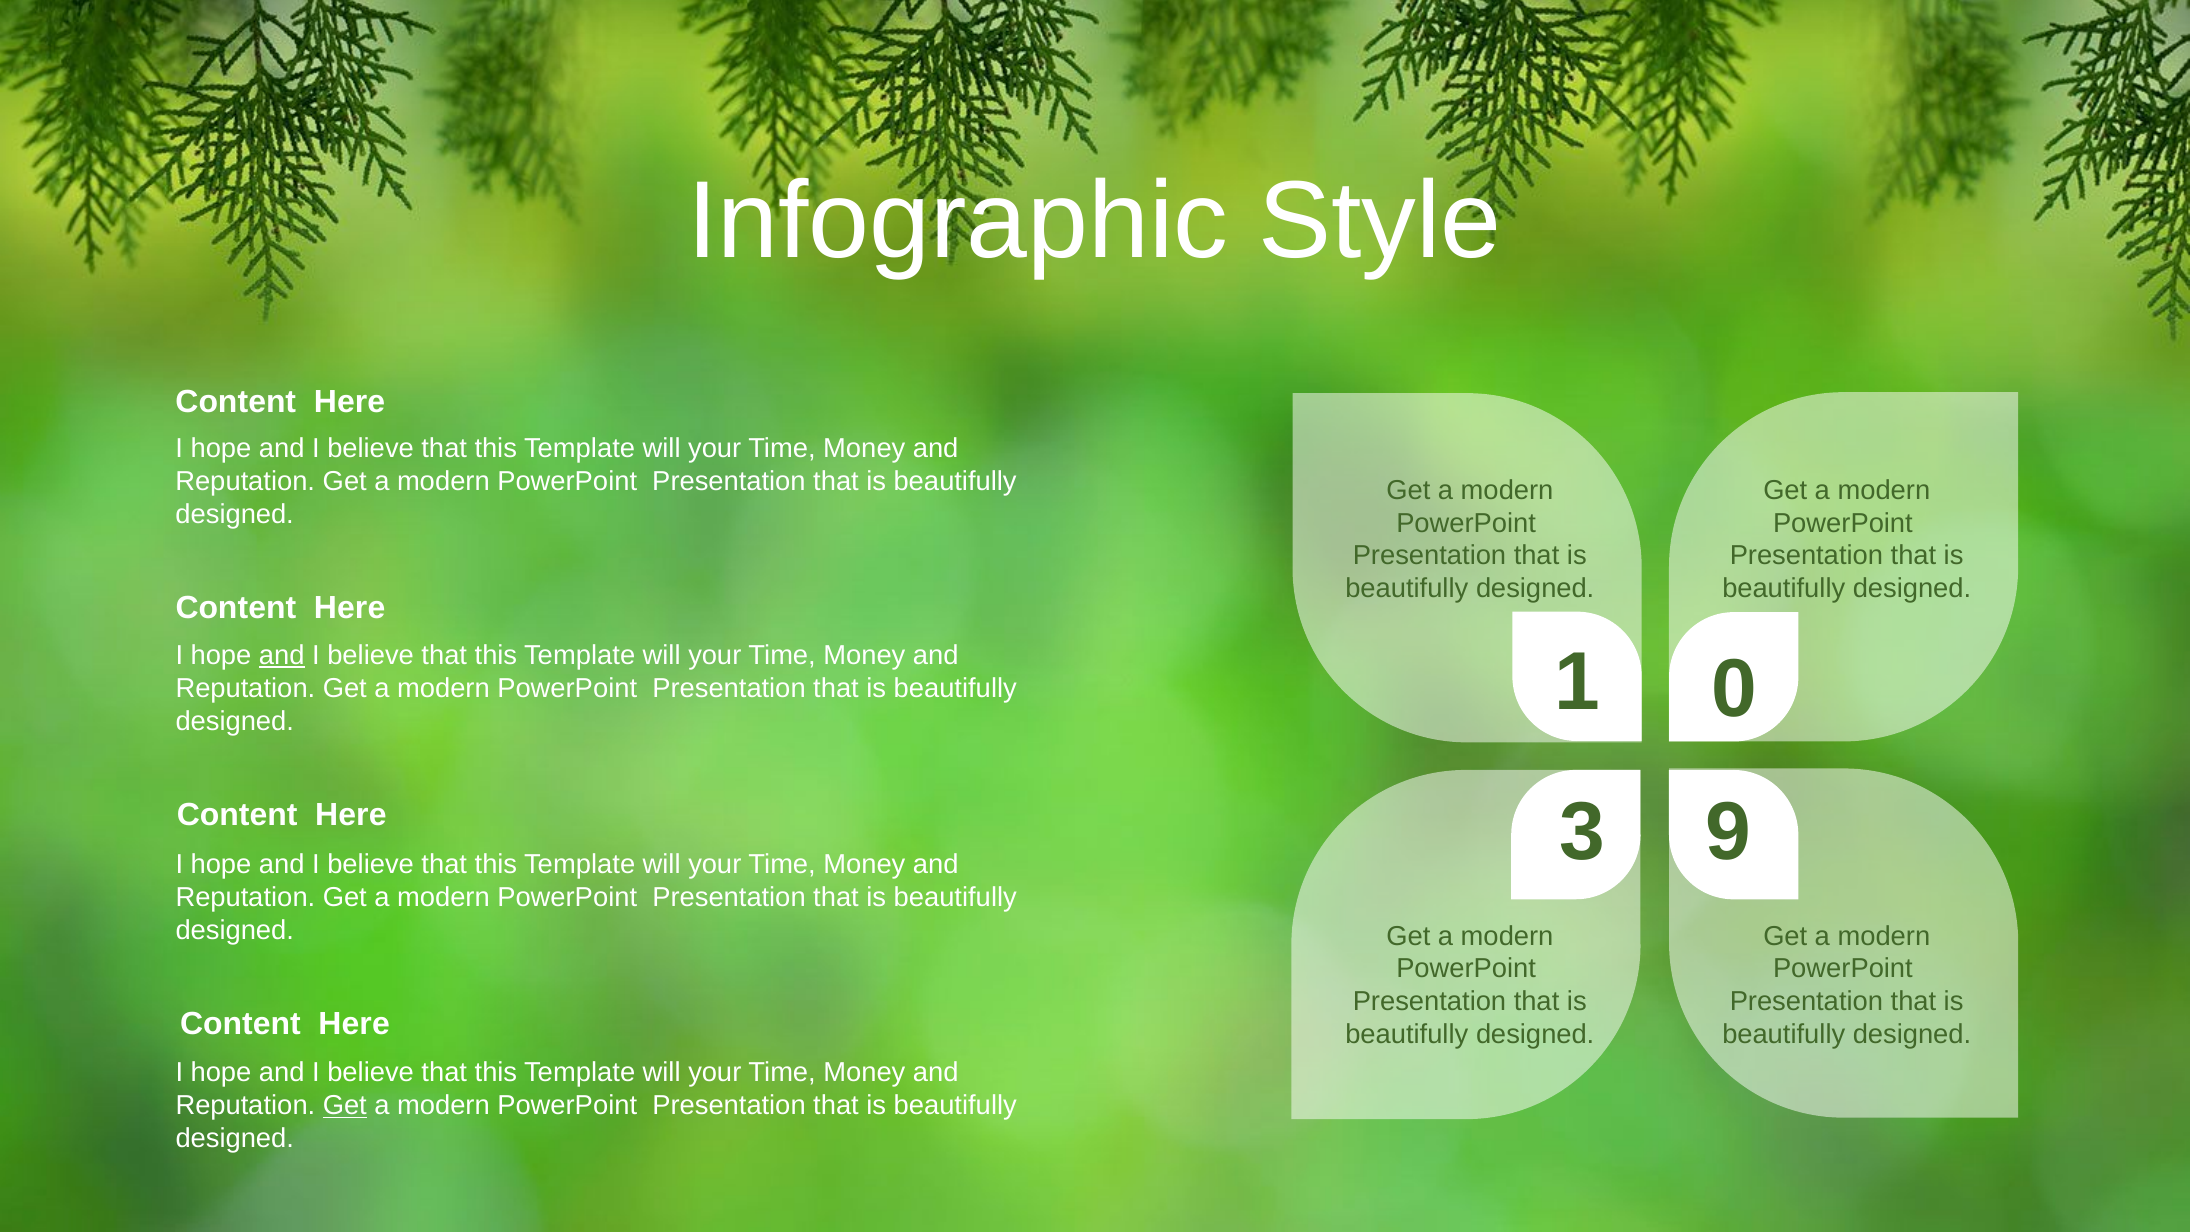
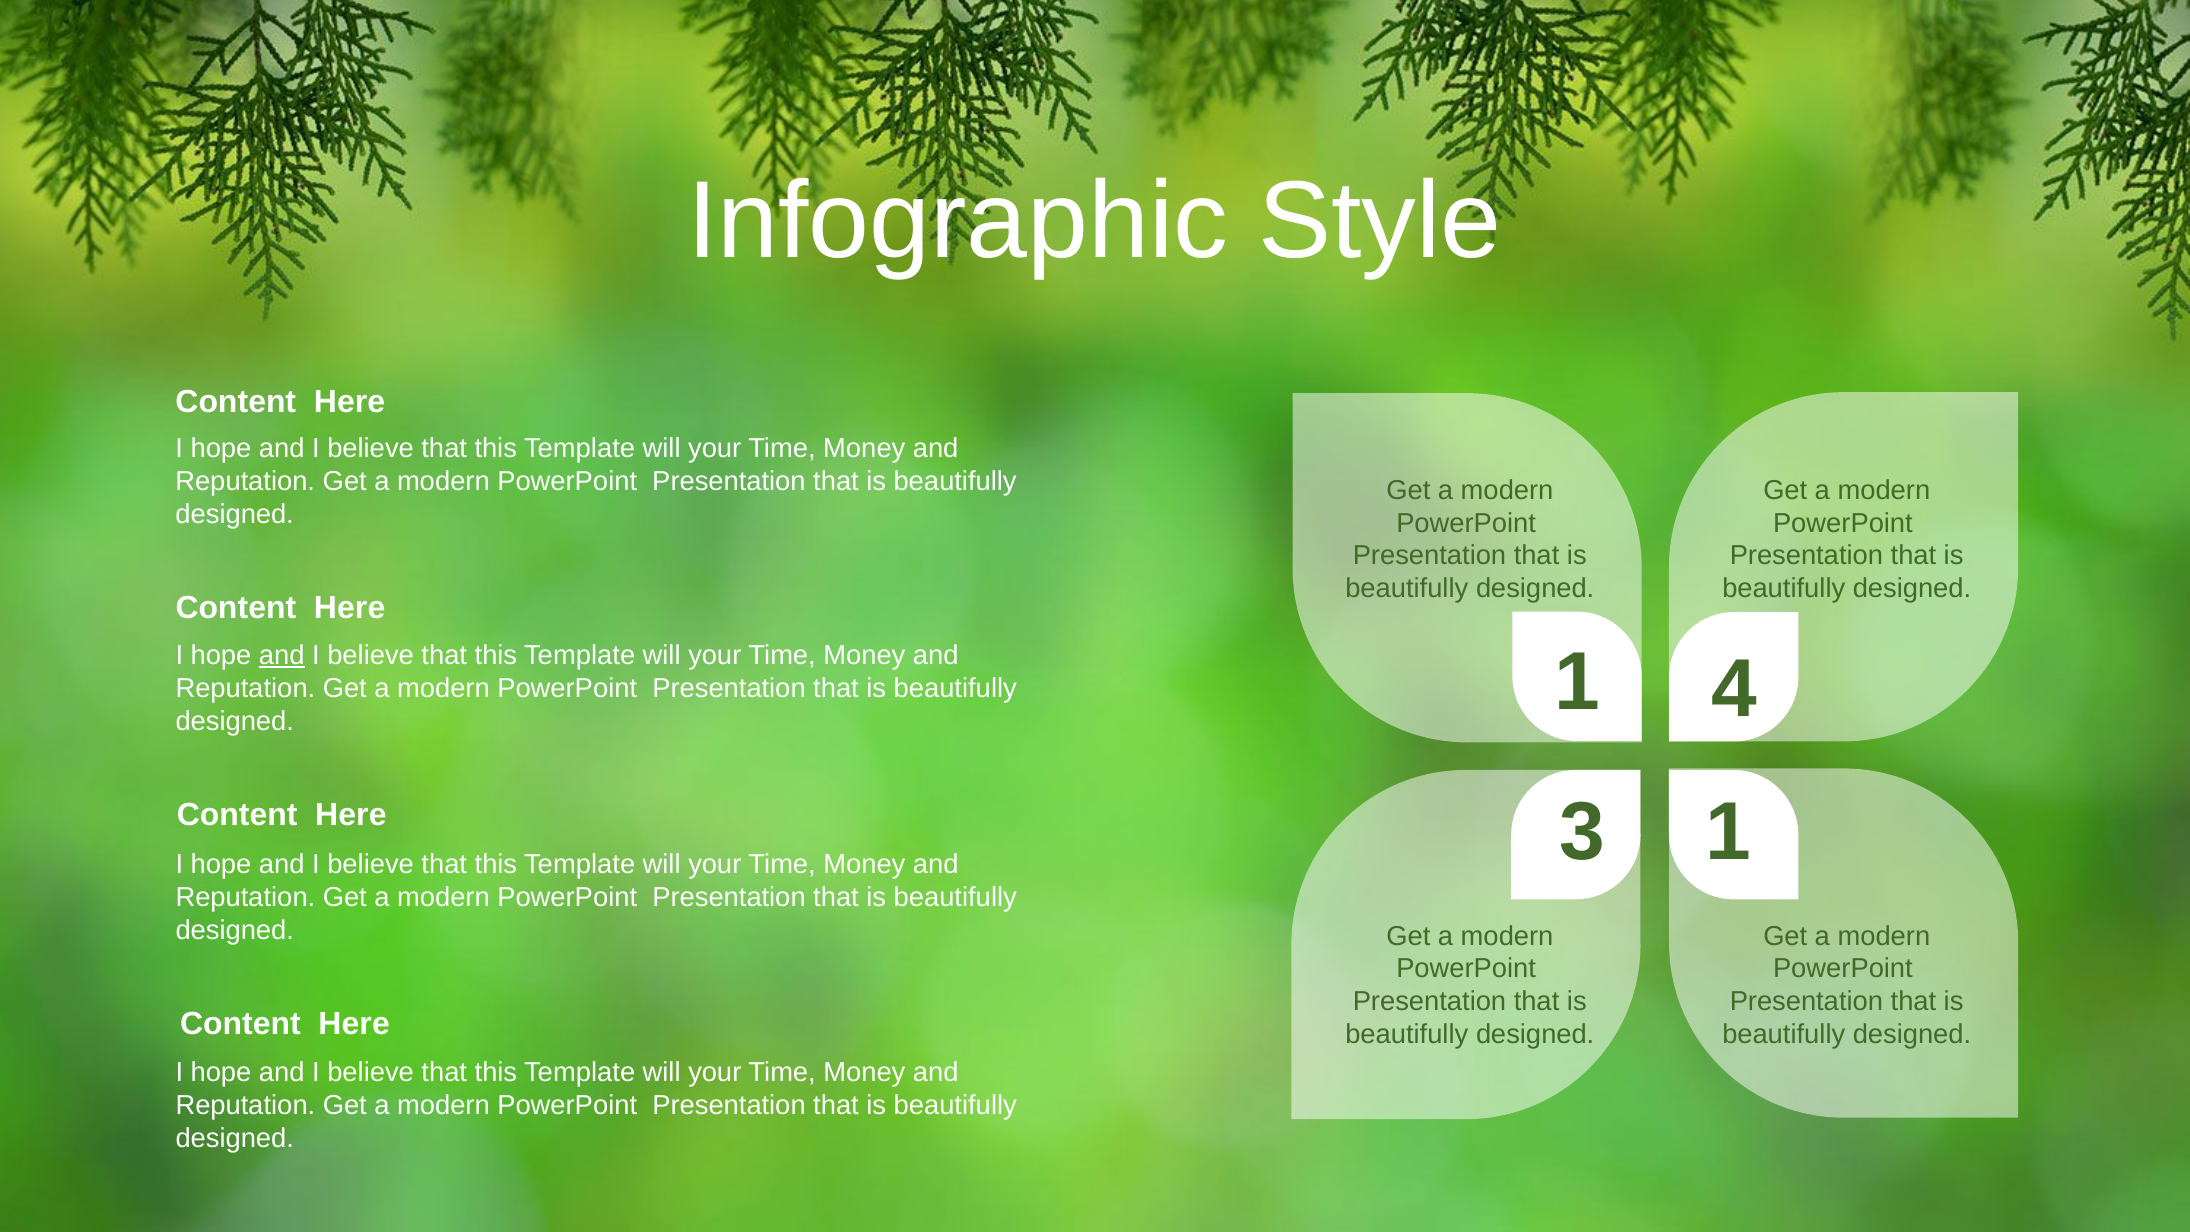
0: 0 -> 4
3 9: 9 -> 1
Get at (345, 1106) underline: present -> none
